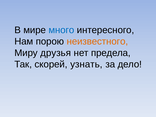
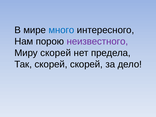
неизвестного colour: orange -> purple
Миру друзья: друзья -> скорей
скорей узнать: узнать -> скорей
